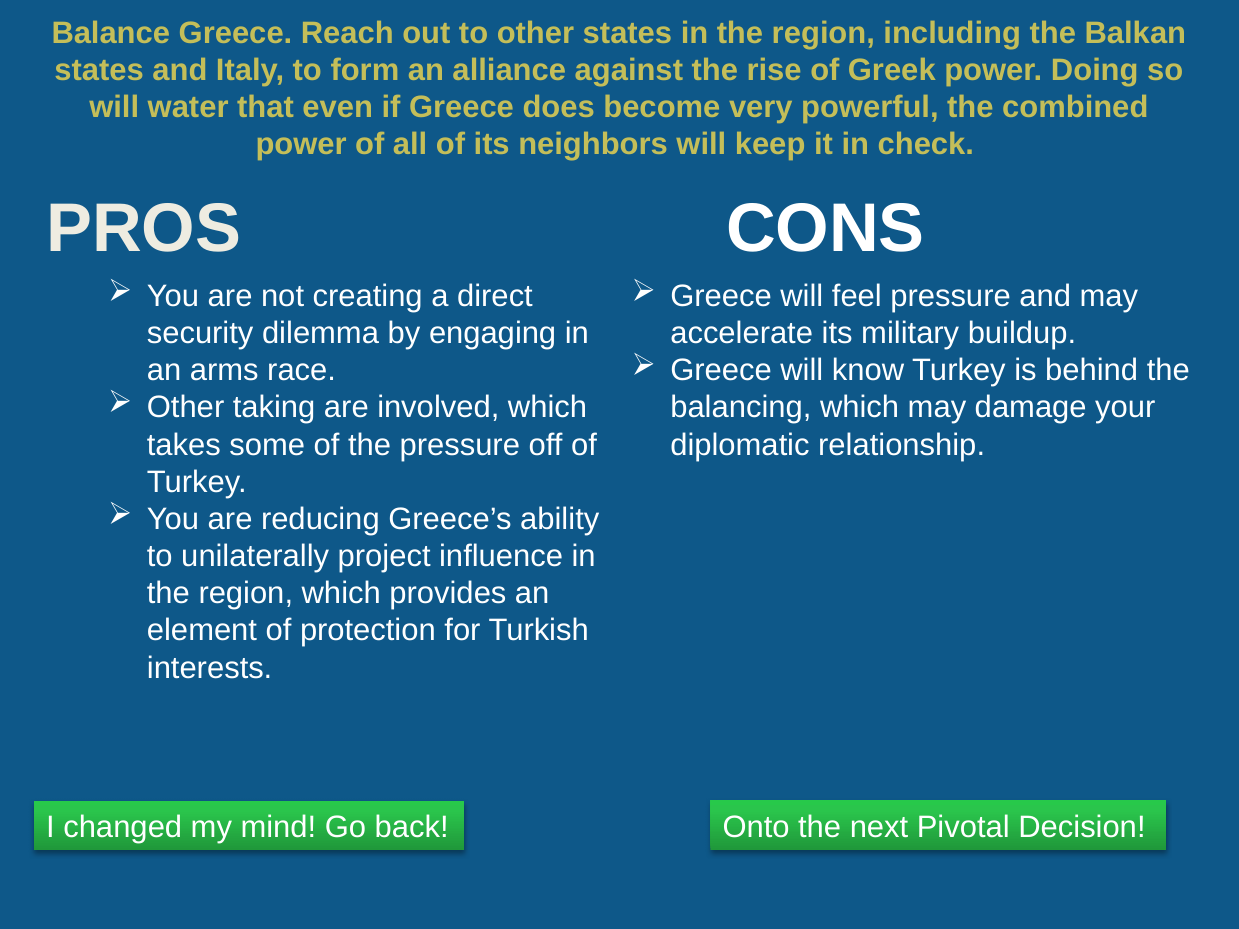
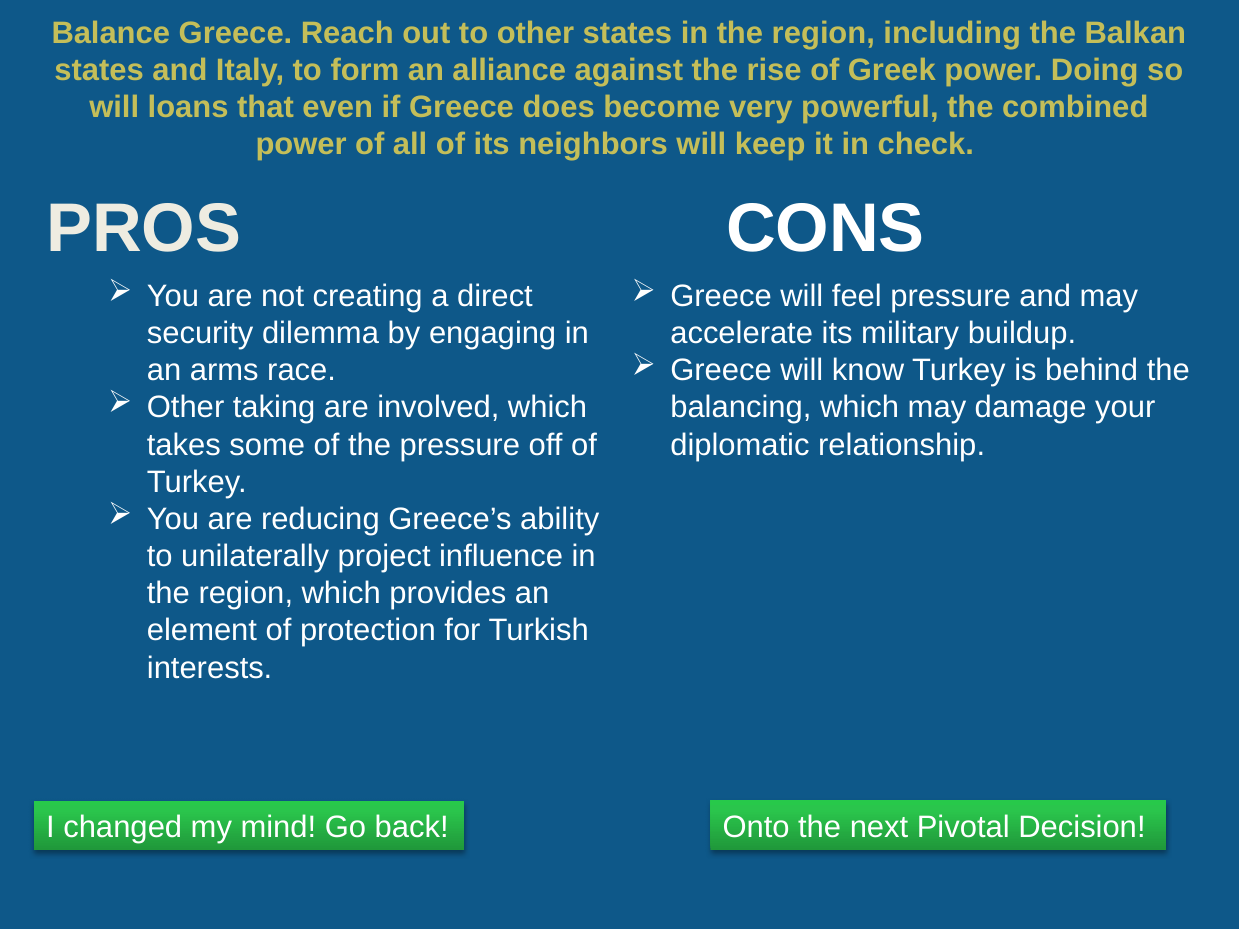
water: water -> loans
